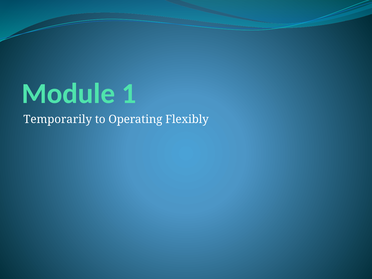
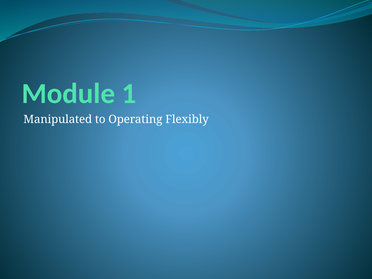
Temporarily: Temporarily -> Manipulated
